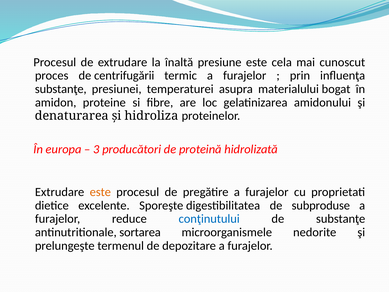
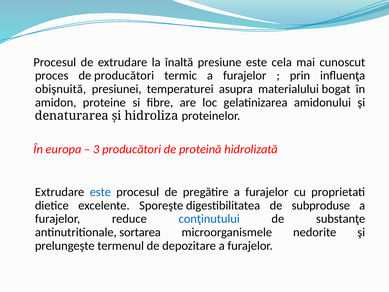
de centrifugării: centrifugării -> producători
substanţe at (61, 89): substanţe -> obişnuită
este at (100, 192) colour: orange -> blue
